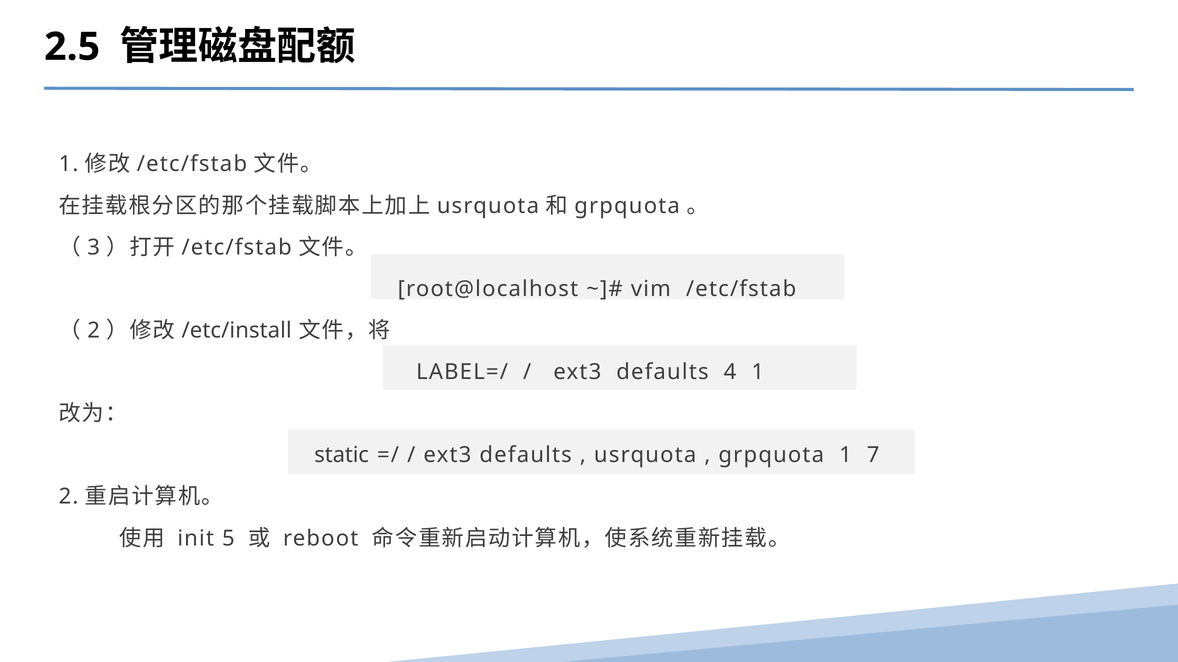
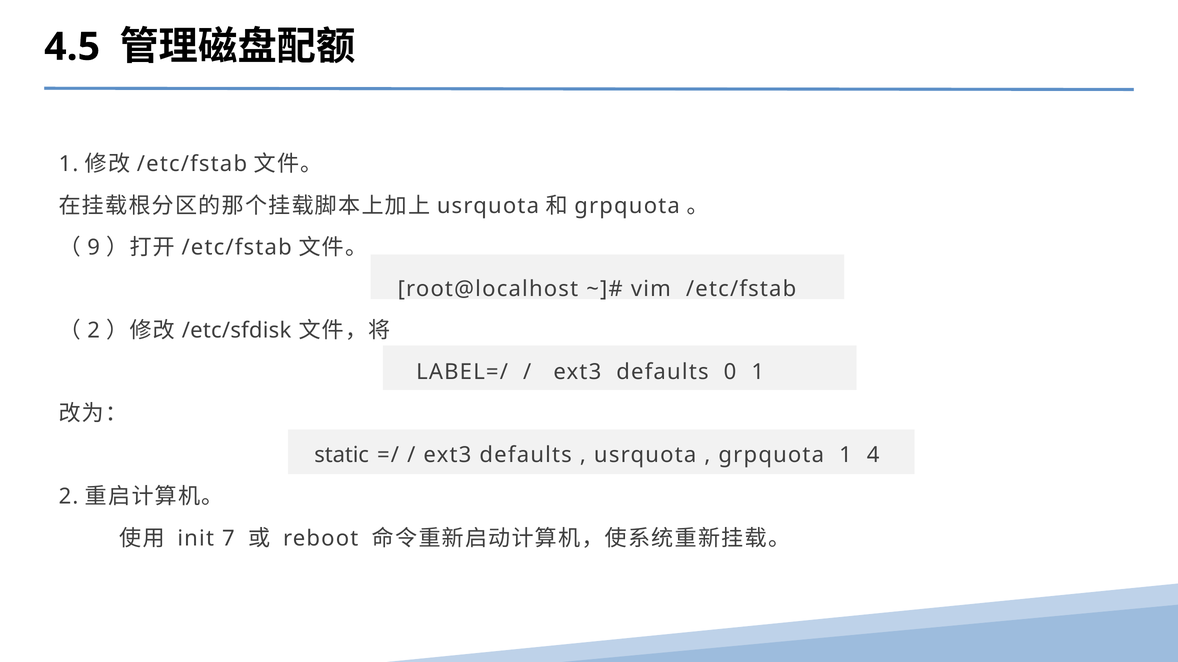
2.5: 2.5 -> 4.5
3: 3 -> 9
/etc/install: /etc/install -> /etc/sfdisk
4: 4 -> 0
7: 7 -> 4
5: 5 -> 7
